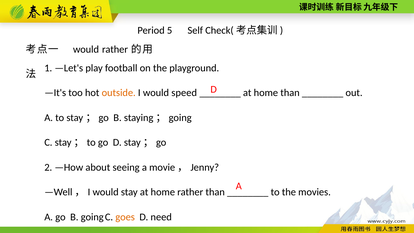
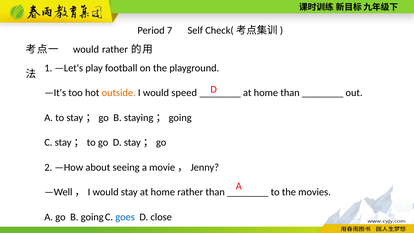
5: 5 -> 7
goes colour: orange -> blue
need: need -> close
